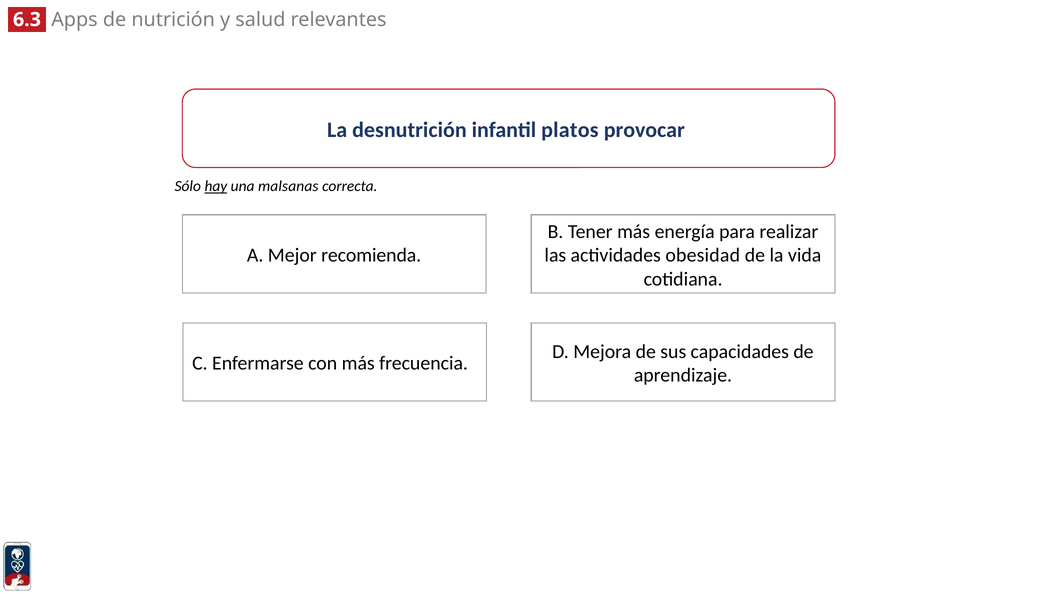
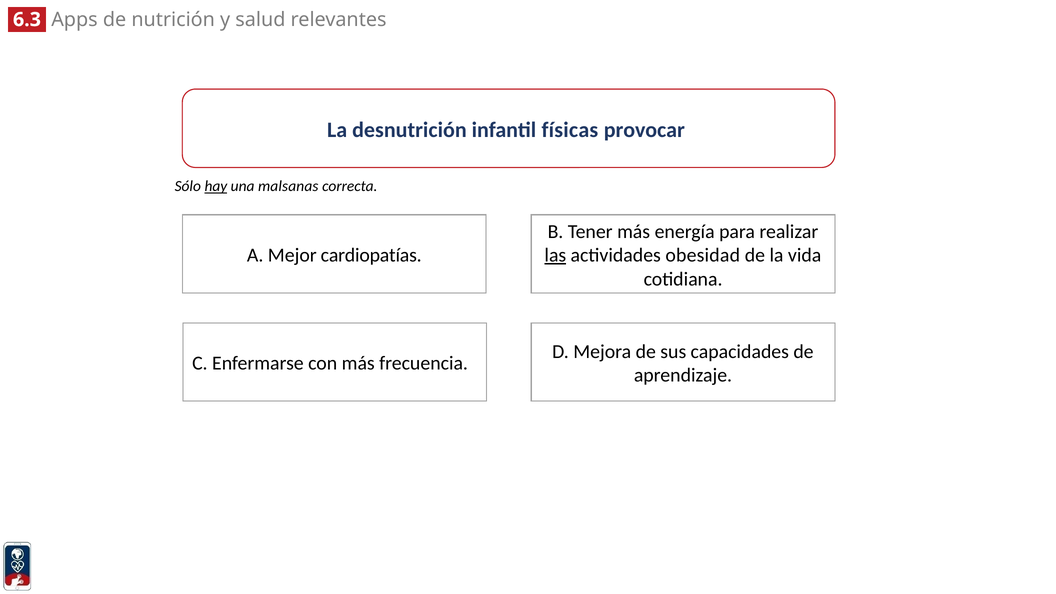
platos: platos -> físicas
recomienda: recomienda -> cardiopatías
las underline: none -> present
